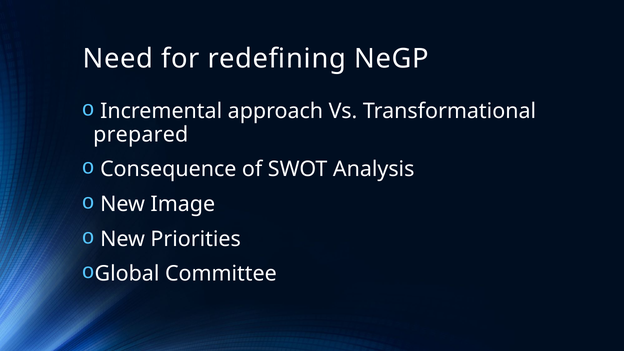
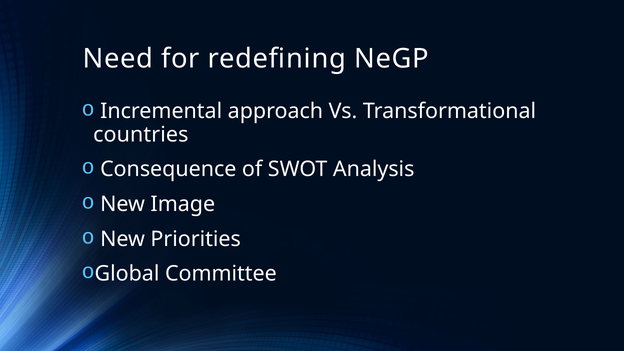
prepared: prepared -> countries
